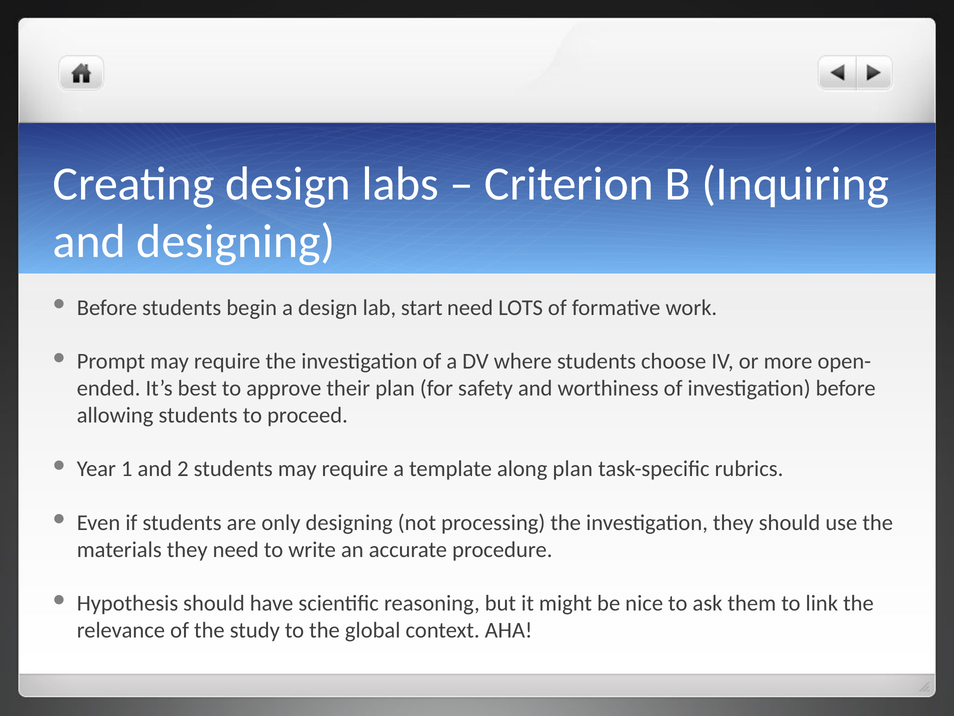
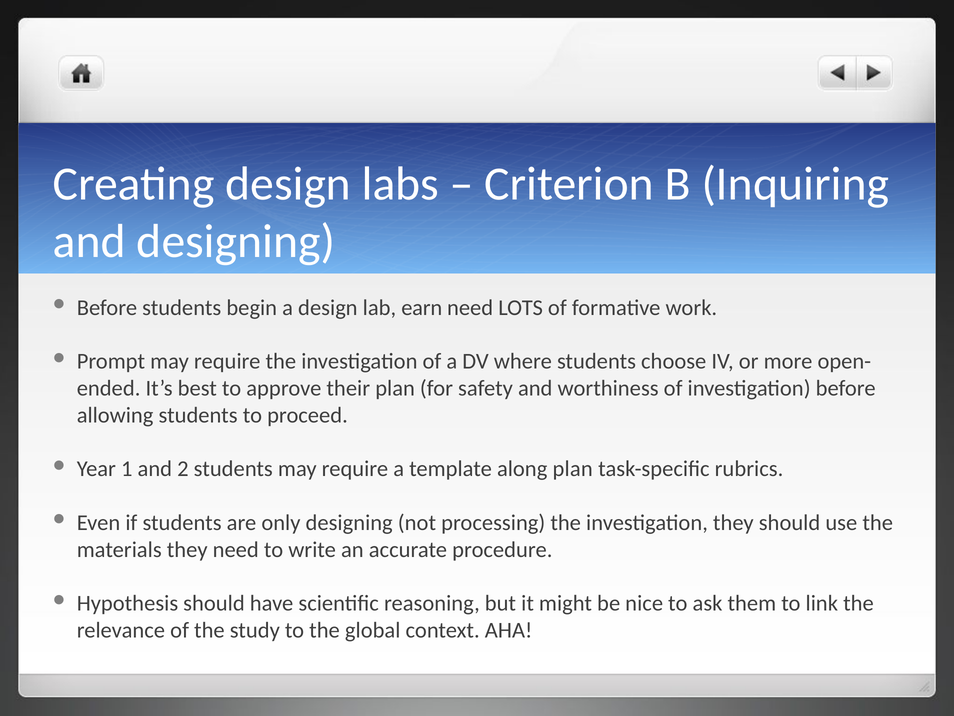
start: start -> earn
